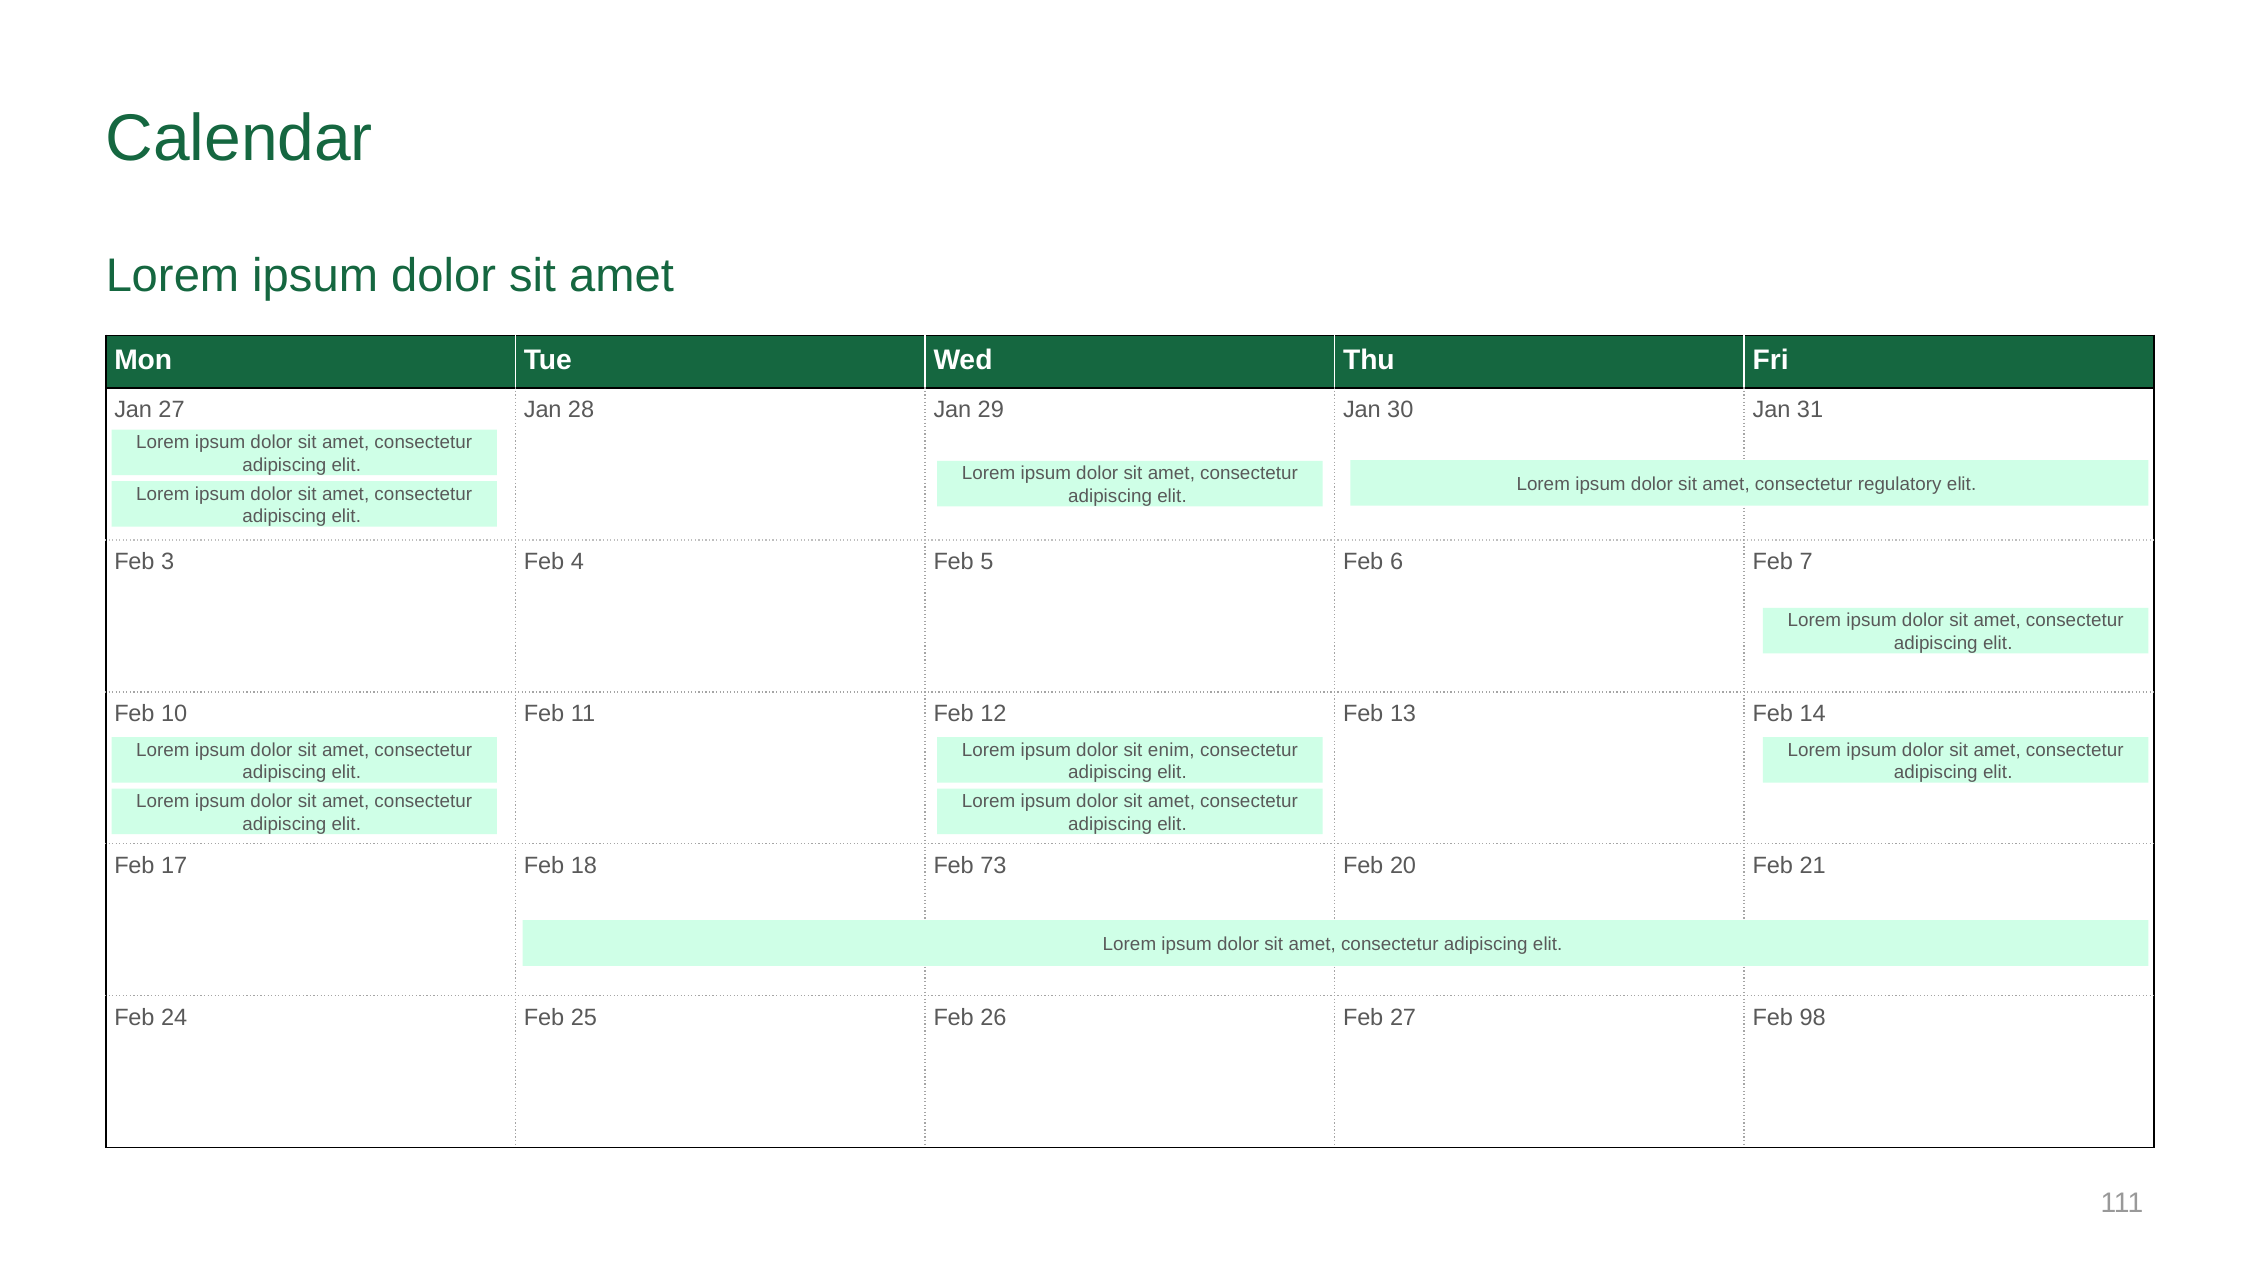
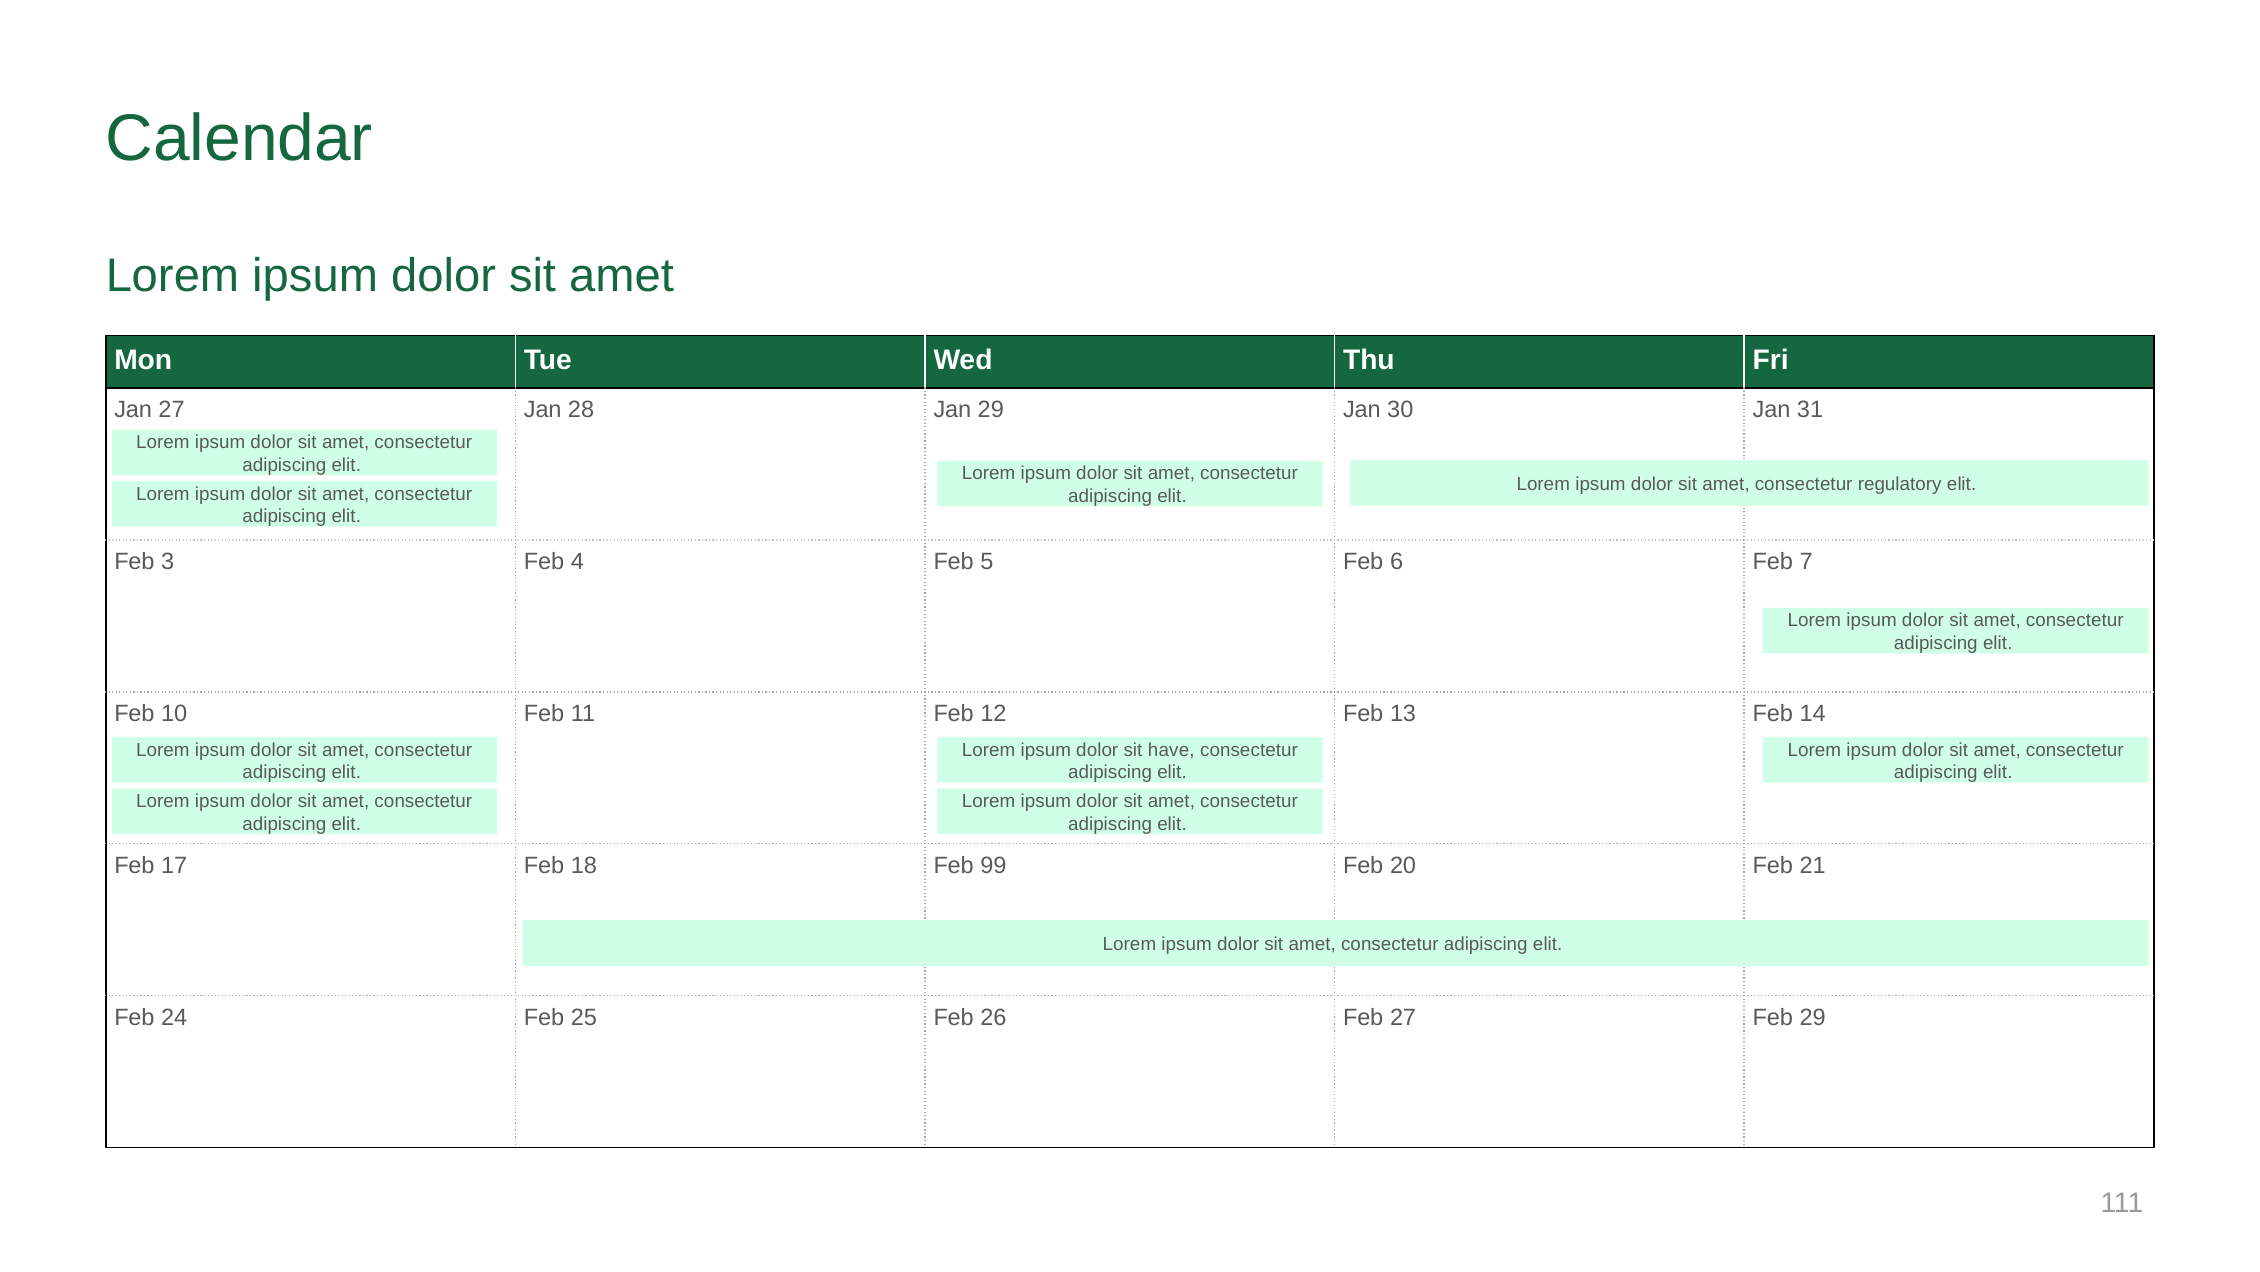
enim: enim -> have
73: 73 -> 99
Feb 98: 98 -> 29
